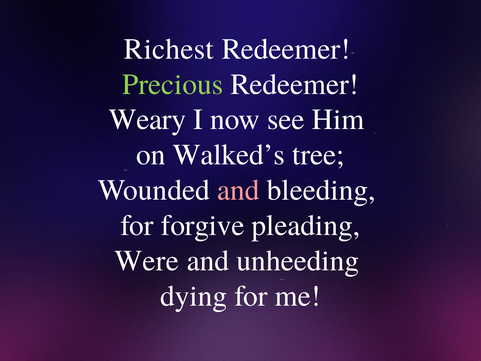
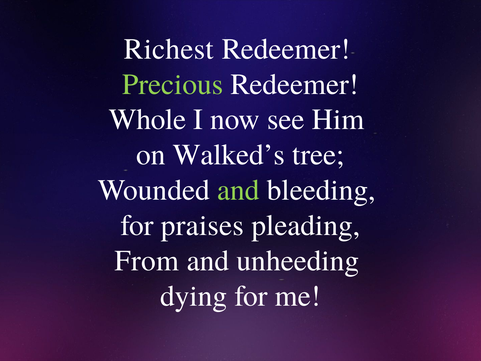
Weary: Weary -> Whole
and at (238, 190) colour: pink -> light green
forgive: forgive -> praises
Were: Were -> From
